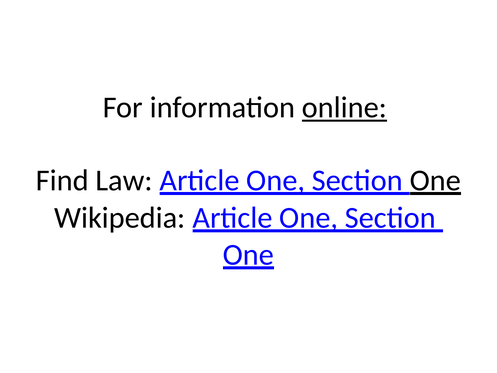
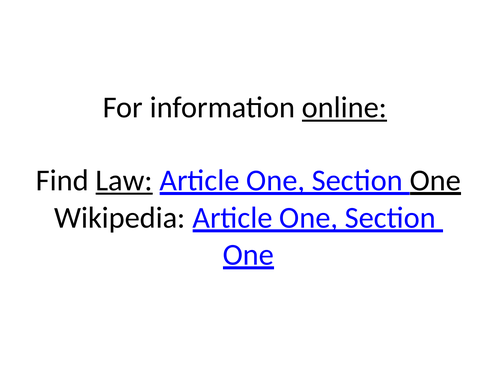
Law underline: none -> present
